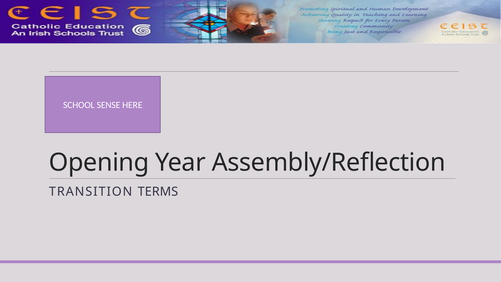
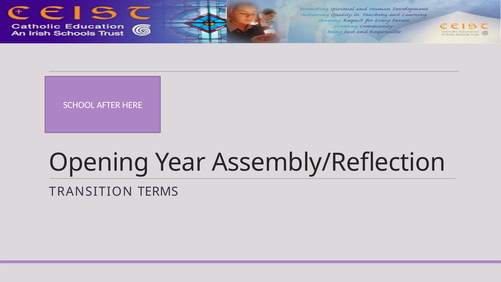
SENSE: SENSE -> AFTER
